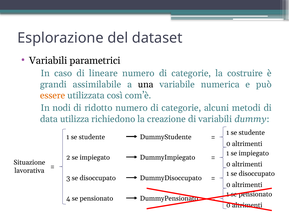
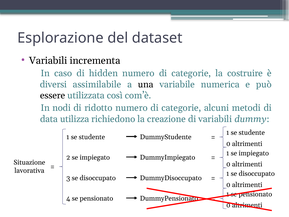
parametrici: parametrici -> incrementa
lineare: lineare -> hidden
grandi: grandi -> diversi
essere colour: orange -> black
